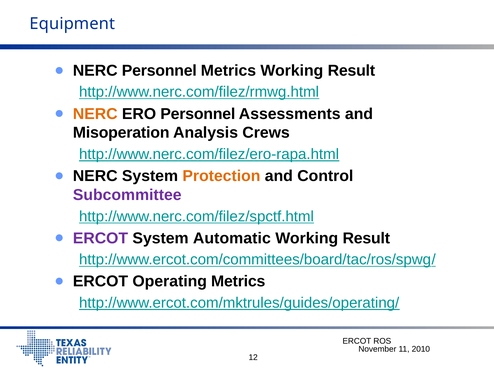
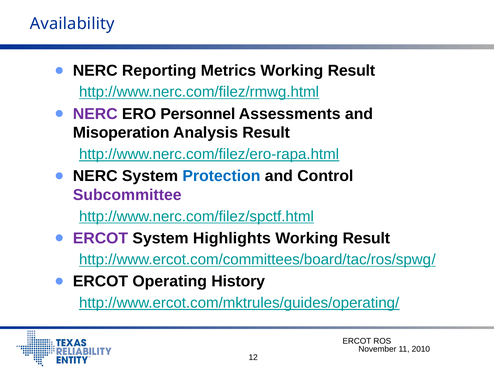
Equipment: Equipment -> Availability
NERC Personnel: Personnel -> Reporting
NERC at (95, 114) colour: orange -> purple
Analysis Crews: Crews -> Result
Protection colour: orange -> blue
Automatic: Automatic -> Highlights
Operating Metrics: Metrics -> History
